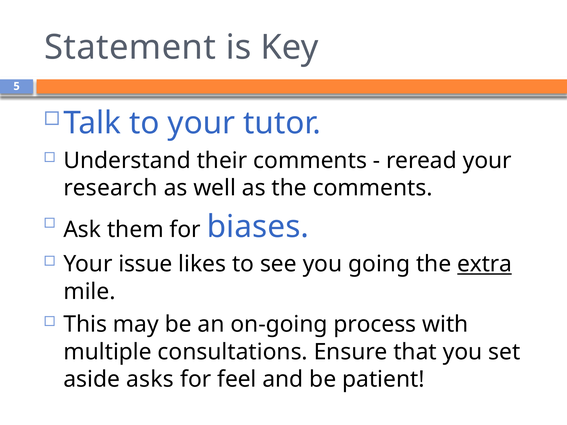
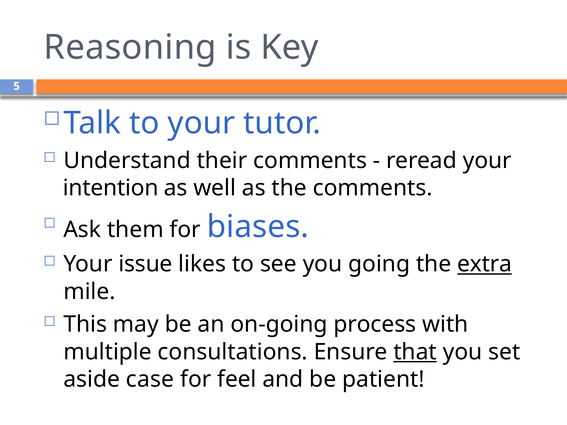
Statement: Statement -> Reasoning
research: research -> intention
that underline: none -> present
asks: asks -> case
